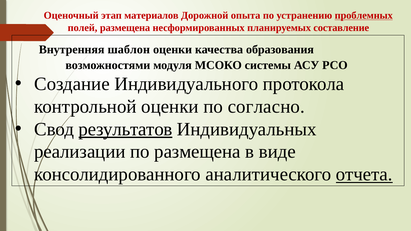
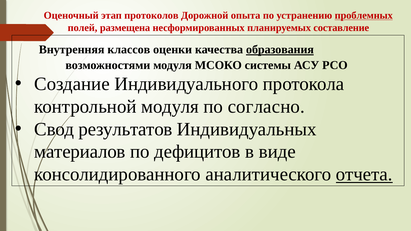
материалов: материалов -> протоколов
шаблон: шаблон -> классов
образования underline: none -> present
контрольной оценки: оценки -> модуля
результатов underline: present -> none
реализации: реализации -> материалов
по размещена: размещена -> дефицитов
